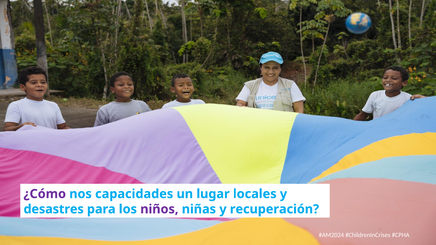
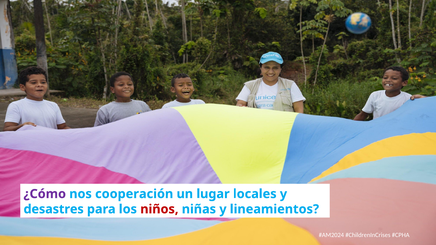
capacidades: capacidades -> cooperación
niños colour: purple -> red
recuperación: recuperación -> lineamientos
